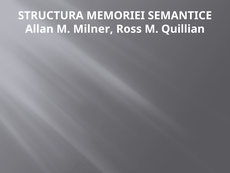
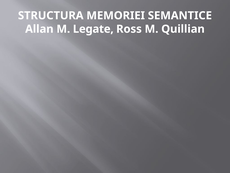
Milner: Milner -> Legate
